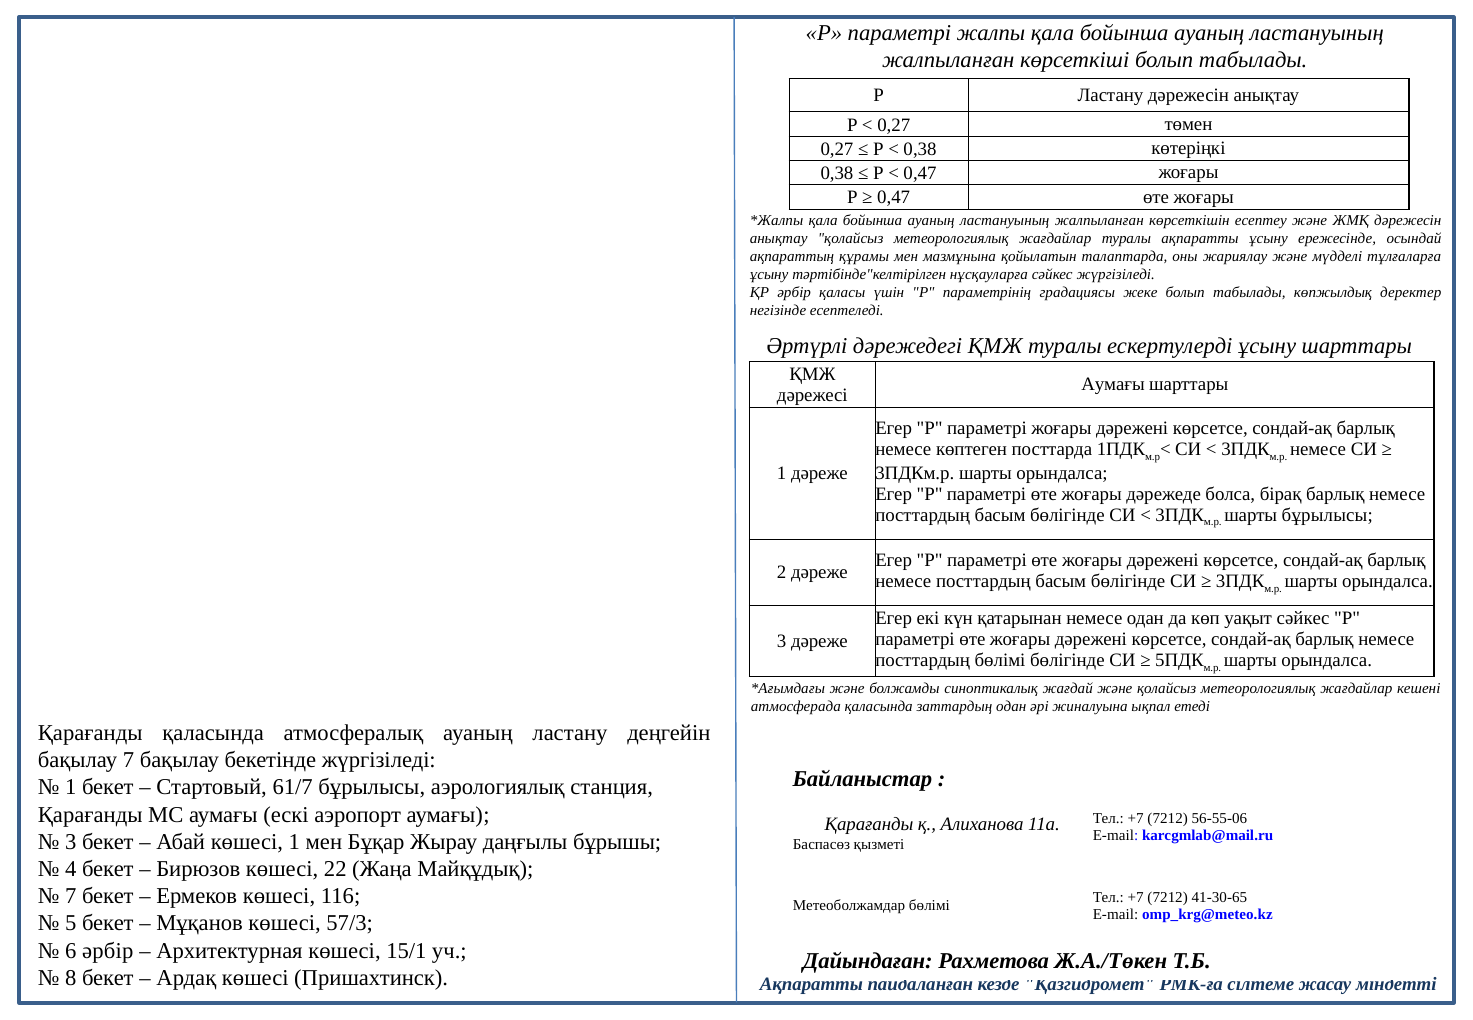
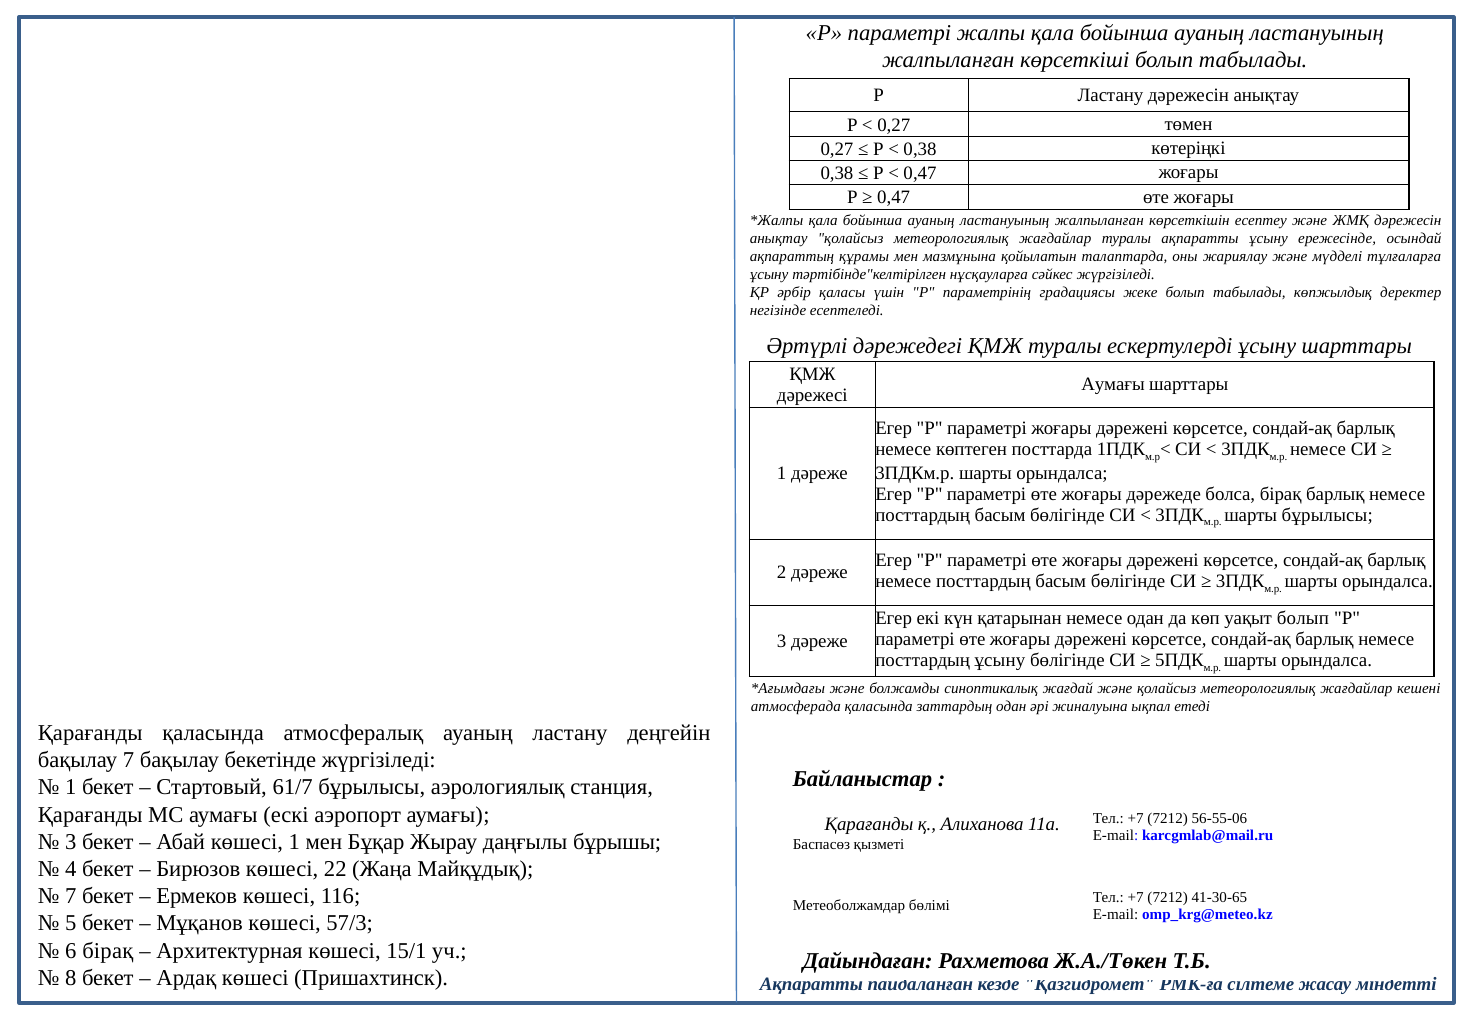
уақыт сәйкес: сәйкес -> болып
посттардың бөлімі: бөлімі -> ұсыну
6 әрбір: әрбір -> бірақ
